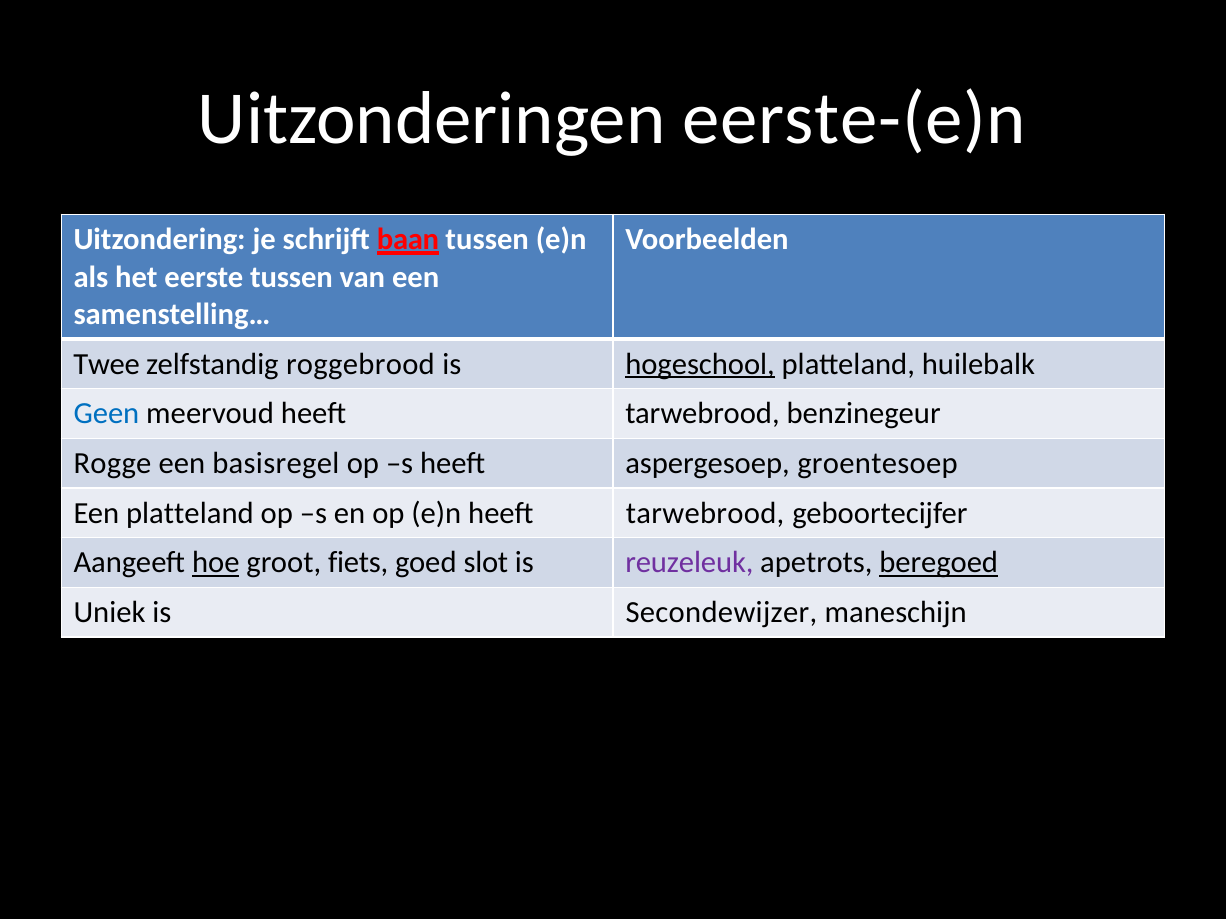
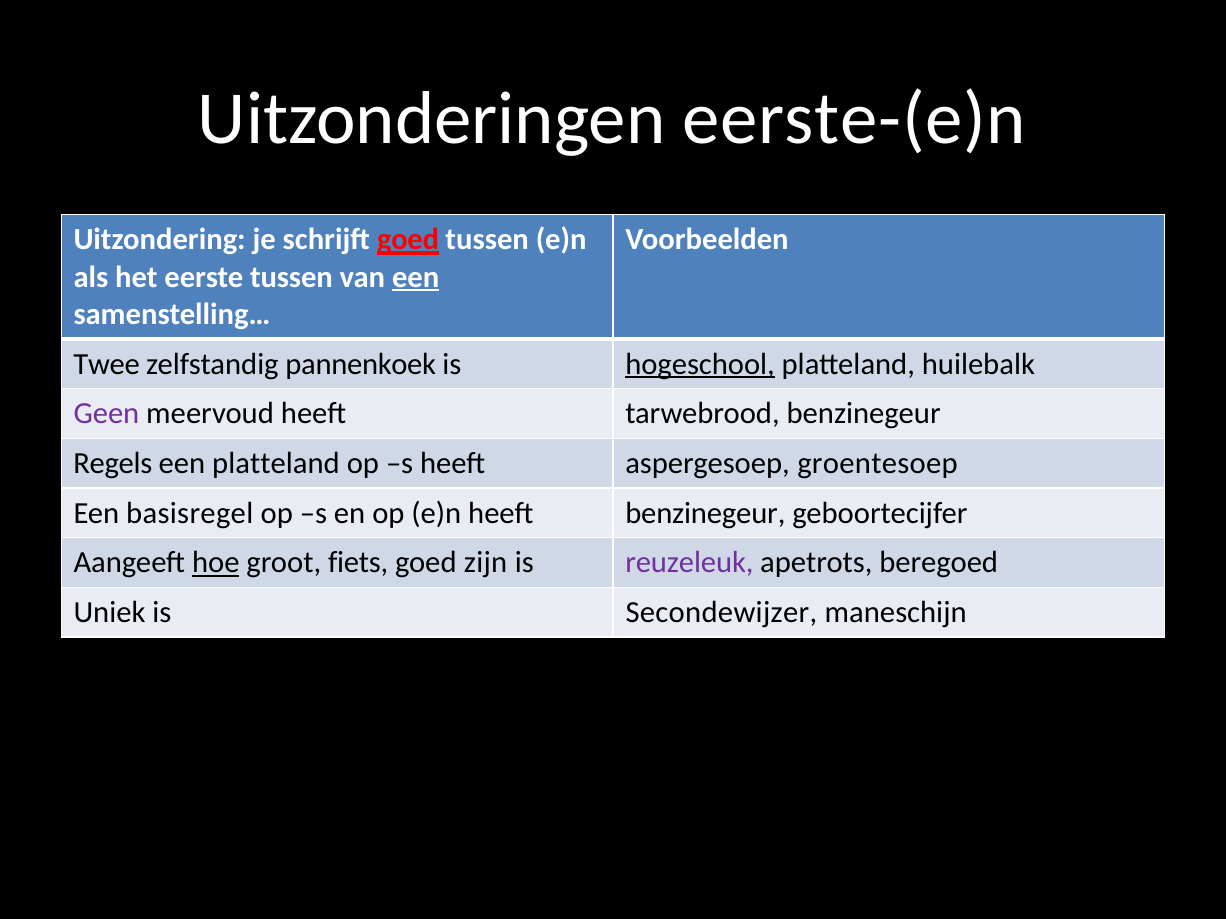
schrijft baan: baan -> goed
een at (416, 277) underline: none -> present
roggebrood: roggebrood -> pannenkoek
Geen colour: blue -> purple
Rogge: Rogge -> Regels
een basisregel: basisregel -> platteland
Een platteland: platteland -> basisregel
e)n heeft tarwebrood: tarwebrood -> benzinegeur
slot: slot -> zijn
beregoed underline: present -> none
